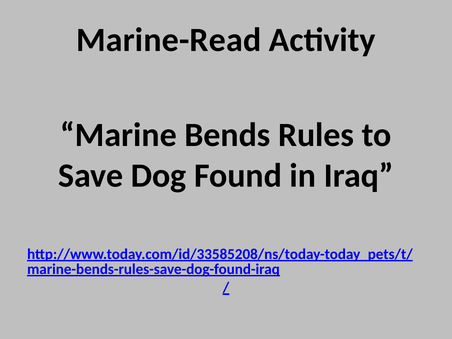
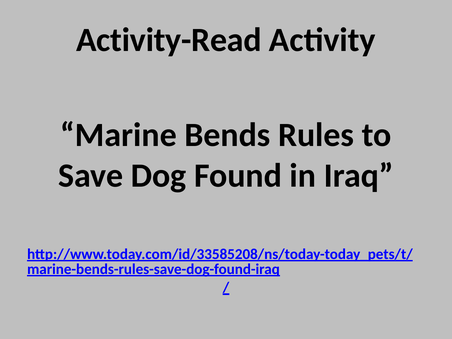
Marine-Read: Marine-Read -> Activity-Read
